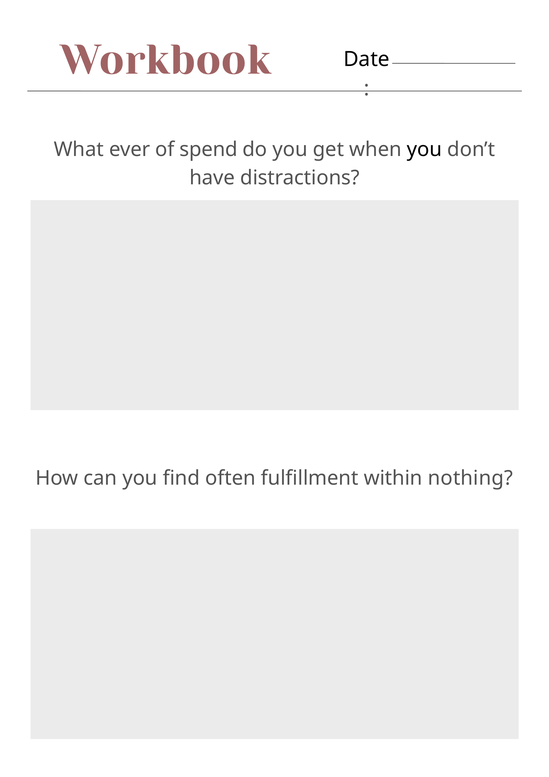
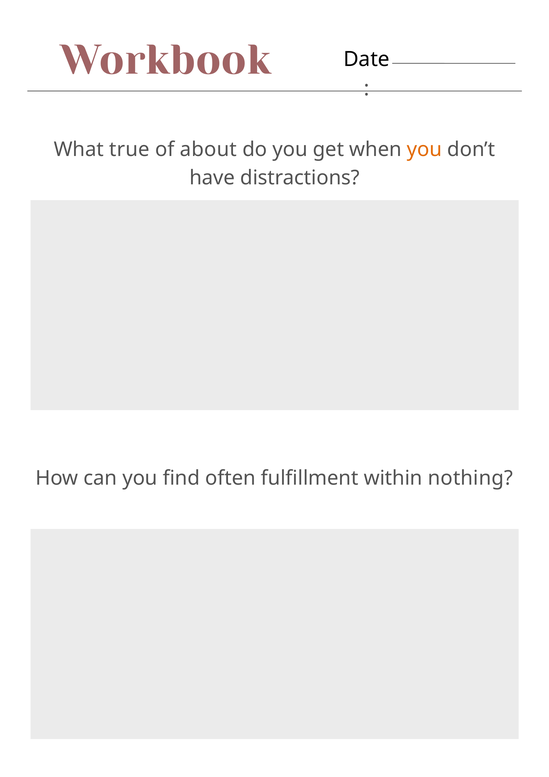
ever: ever -> true
spend: spend -> about
you at (425, 149) colour: black -> orange
